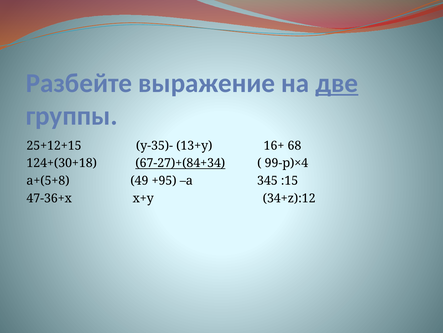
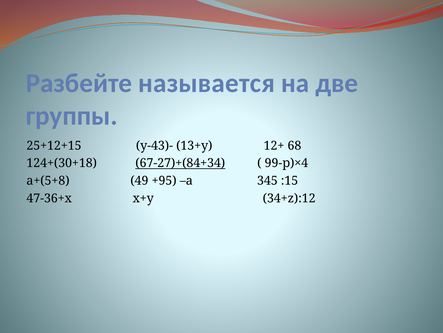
выражение: выражение -> называется
две underline: present -> none
у-35)-: у-35)- -> у-43)-
16+: 16+ -> 12+
